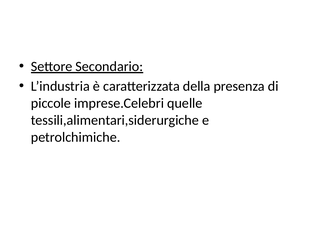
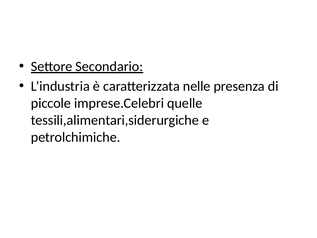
della: della -> nelle
